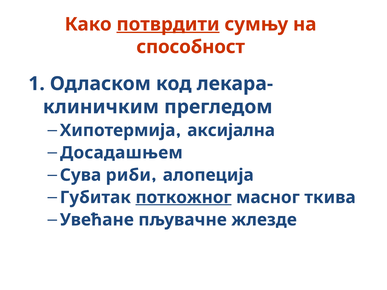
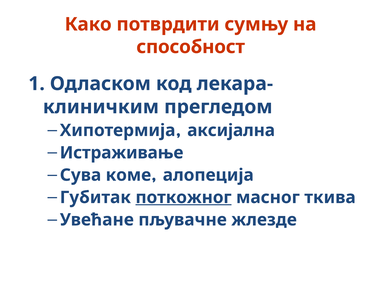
потврдити underline: present -> none
Досадашњем: Досадашњем -> Истраживање
риби: риби -> коме
